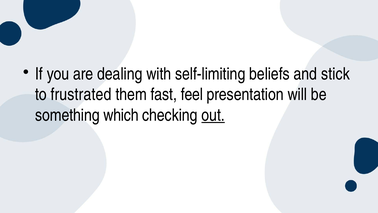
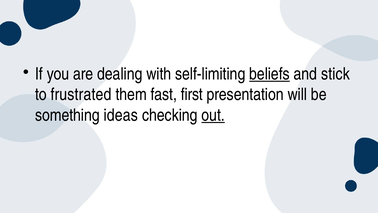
beliefs underline: none -> present
feel: feel -> first
which: which -> ideas
